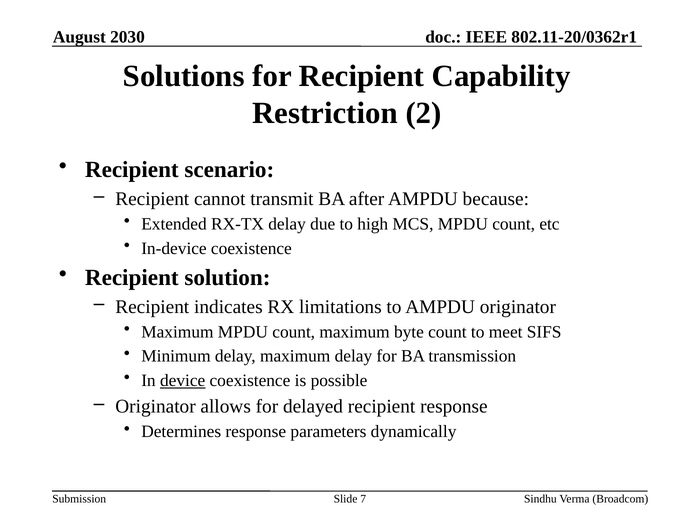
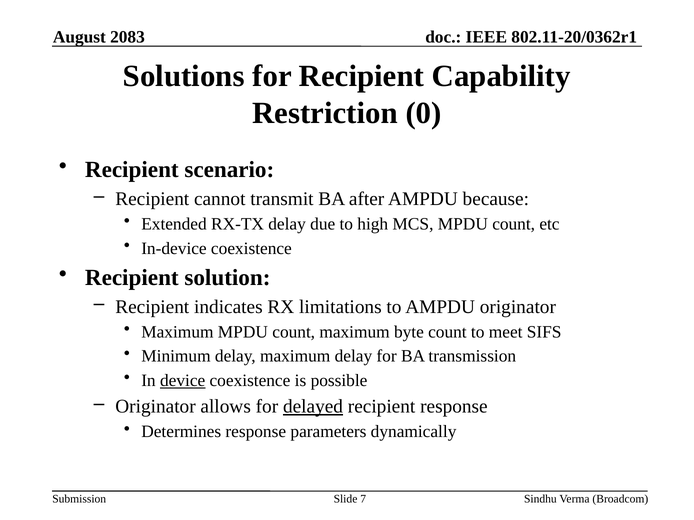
2030: 2030 -> 2083
2: 2 -> 0
delayed underline: none -> present
